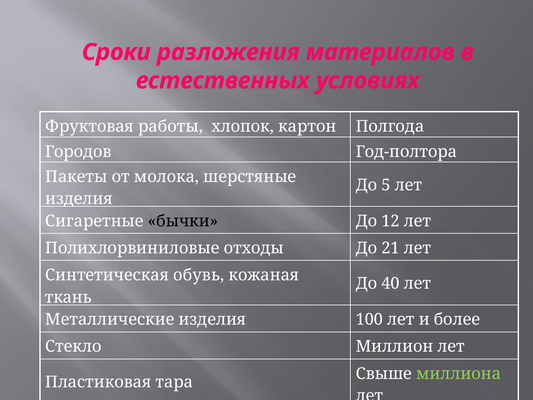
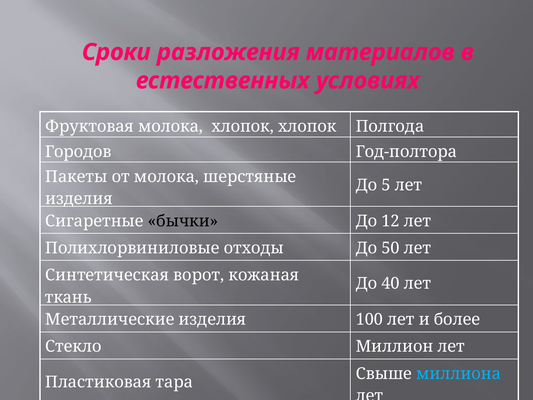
Фруктовая работы: работы -> молока
хлопок картон: картон -> хлопок
21: 21 -> 50
обувь: обувь -> ворот
миллиона colour: light green -> light blue
